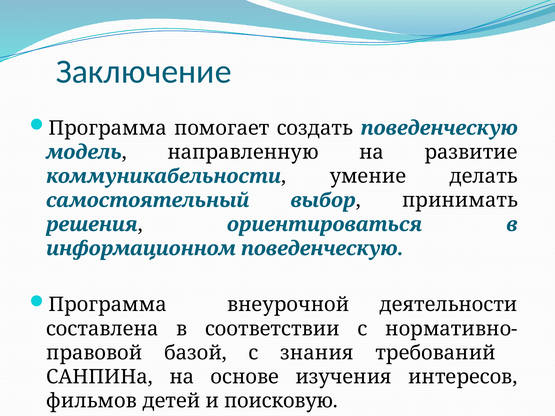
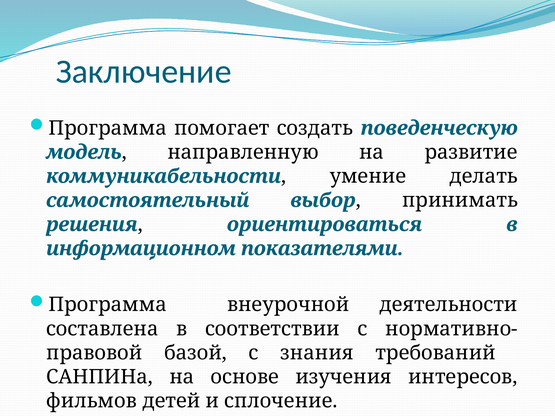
информационном поведенческую: поведенческую -> показателями
поисковую: поисковую -> сплочение
